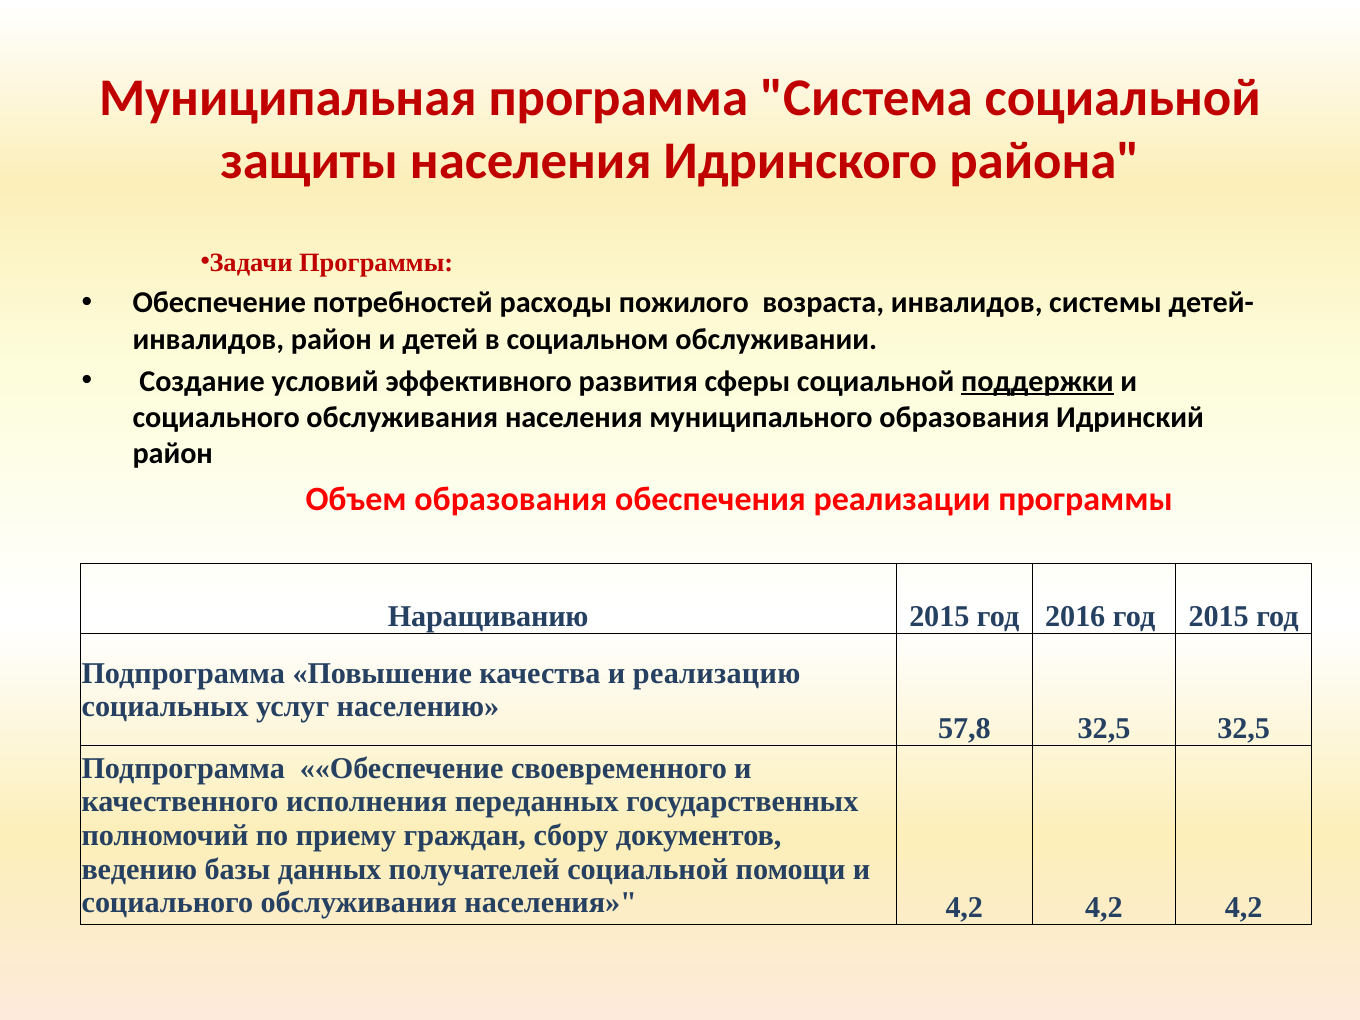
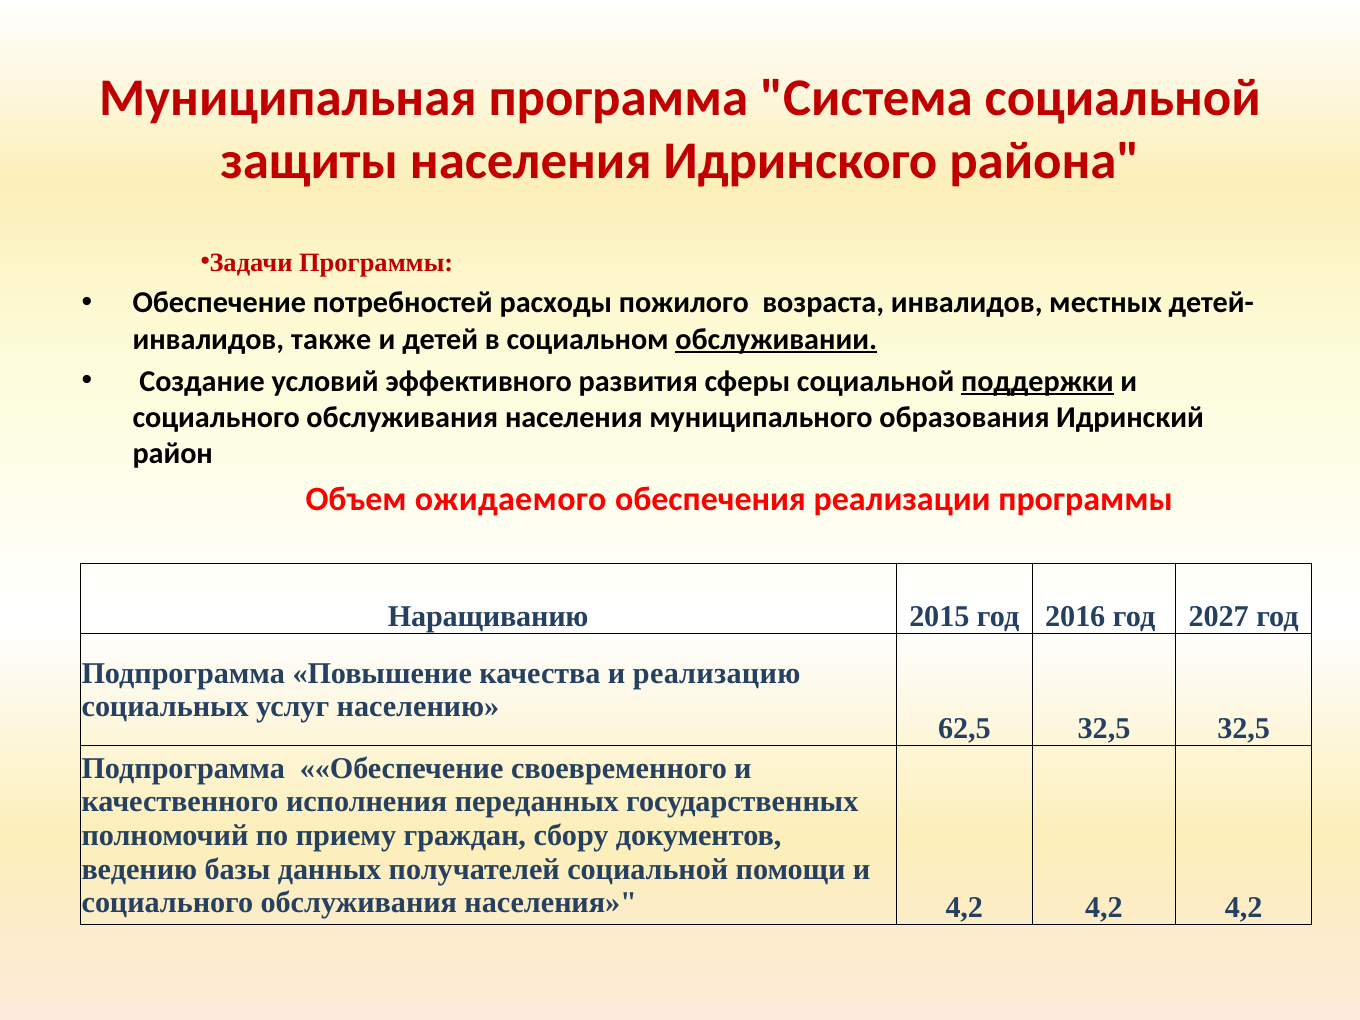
системы: системы -> местных
инвалидов район: район -> также
обслуживании underline: none -> present
Объем образования: образования -> ожидаемого
год 2015: 2015 -> 2027
57,8: 57,8 -> 62,5
